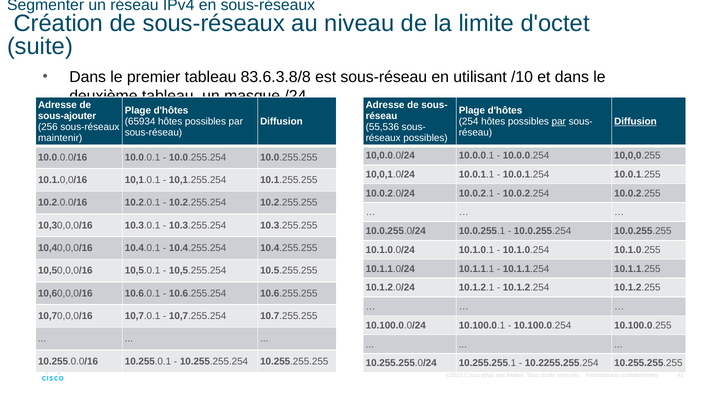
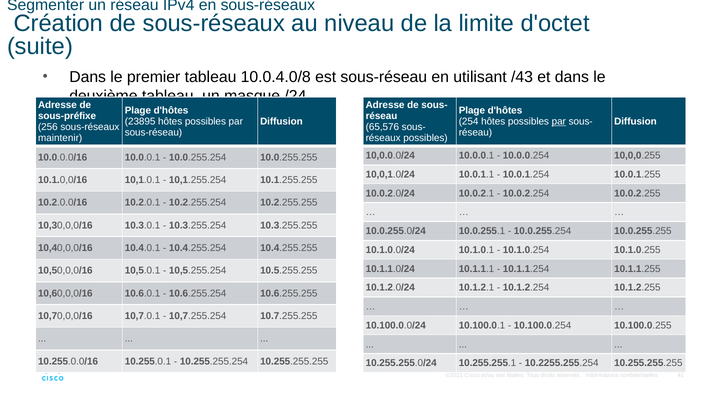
83.6.3.8/8: 83.6.3.8/8 -> 10.0.4.0/8
/10: /10 -> /43
sous-ajouter: sous-ajouter -> sous-préfixe
65934: 65934 -> 23895
Diffusion at (635, 122) underline: present -> none
55,536: 55,536 -> 65,576
